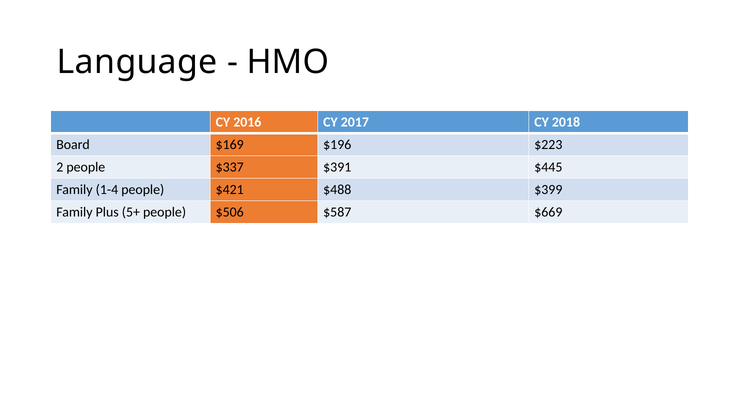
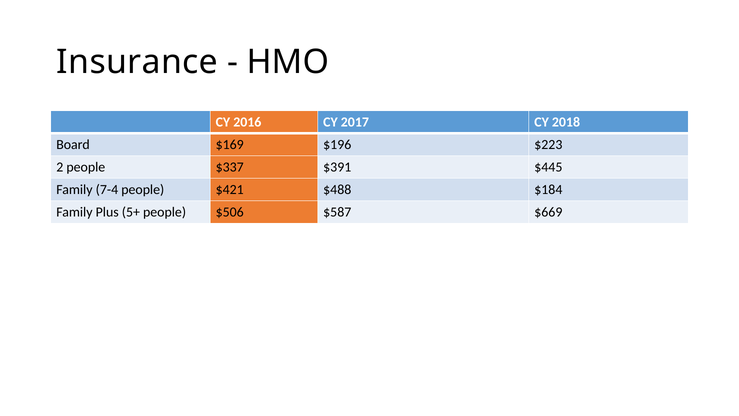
Language: Language -> Insurance
1-4: 1-4 -> 7-4
$399: $399 -> $184
